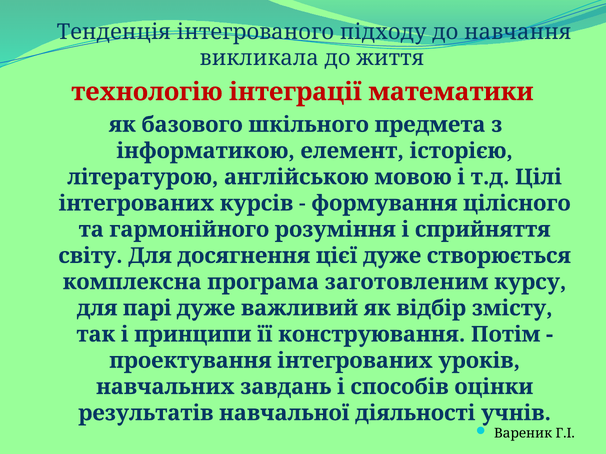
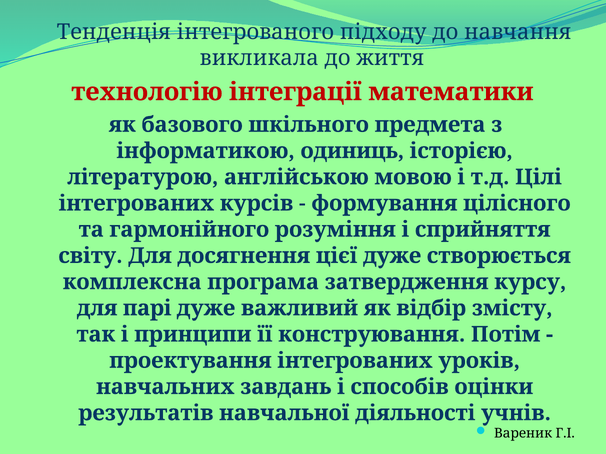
елемент: елемент -> одиниць
заготовленим: заготовленим -> затвердження
